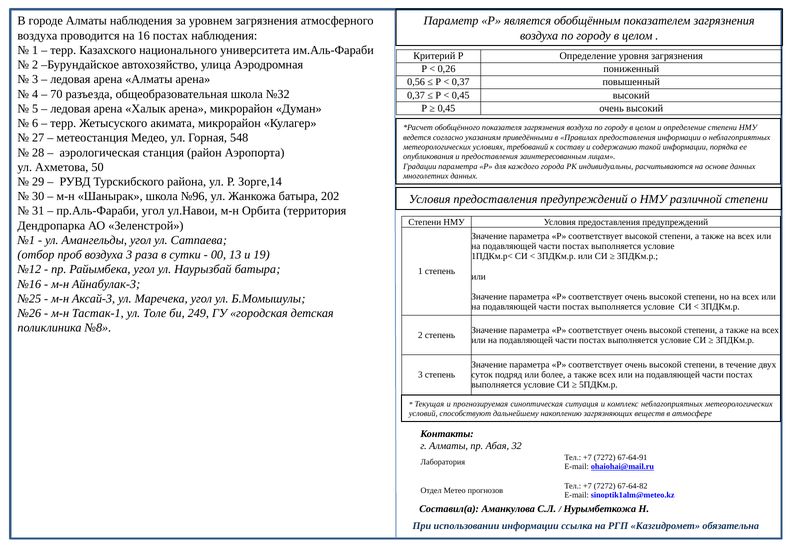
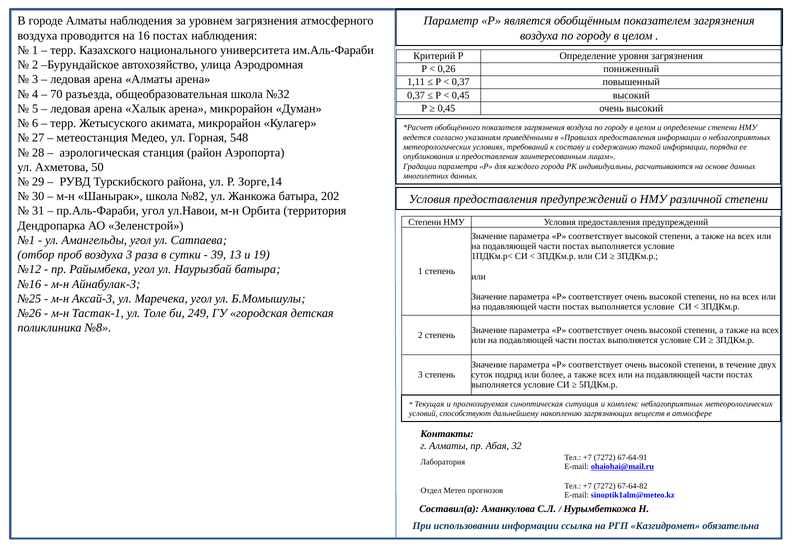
0,56: 0,56 -> 1,11
№96: №96 -> №82
00: 00 -> 39
